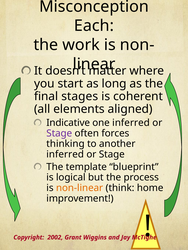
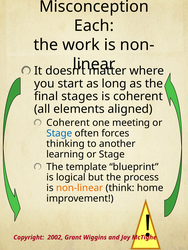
Indicative at (68, 123): Indicative -> Coherent
one inferred: inferred -> meeting
Stage at (59, 134) colour: purple -> blue
inferred at (65, 155): inferred -> learning
